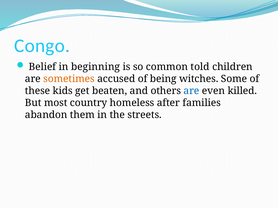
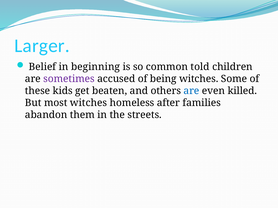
Congo: Congo -> Larger
sometimes colour: orange -> purple
most country: country -> witches
